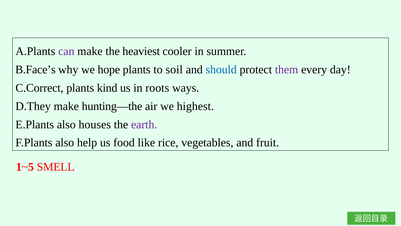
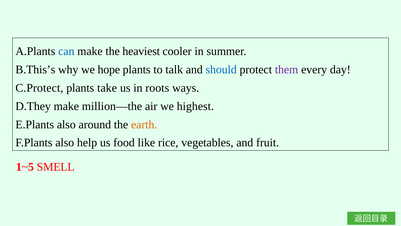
can colour: purple -> blue
B.Face’s: B.Face’s -> B.This’s
soil: soil -> talk
C.Correct: C.Correct -> C.Protect
kind: kind -> take
hunting—the: hunting—the -> million—the
houses: houses -> around
earth colour: purple -> orange
